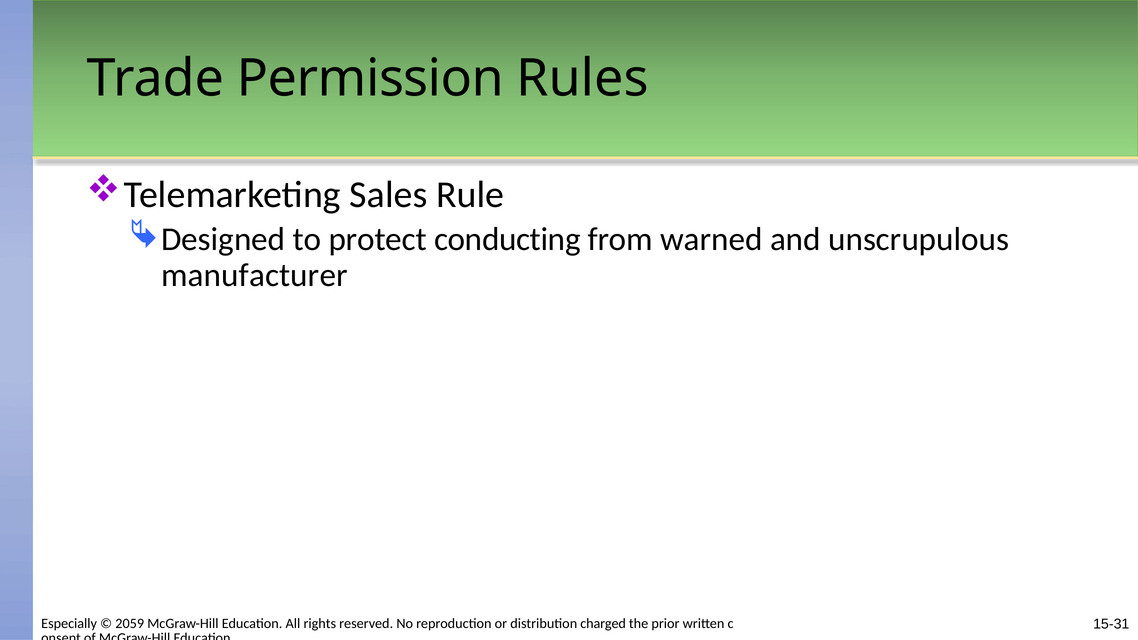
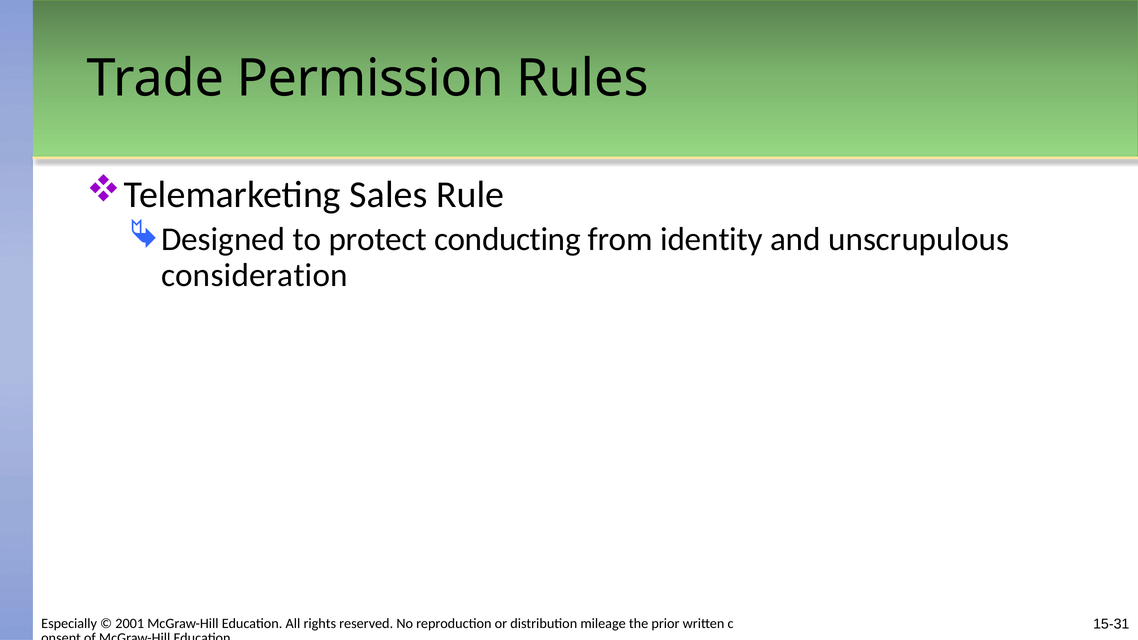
warned: warned -> identity
manufacturer: manufacturer -> consideration
2059: 2059 -> 2001
charged: charged -> mileage
